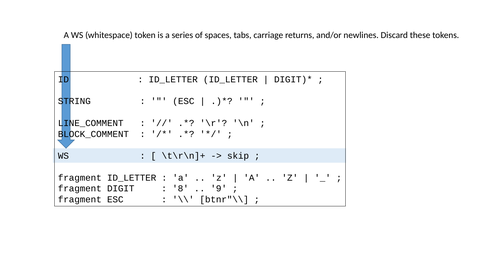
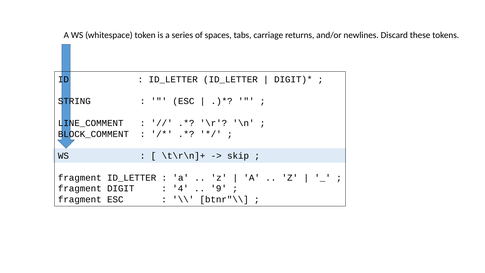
8: 8 -> 4
